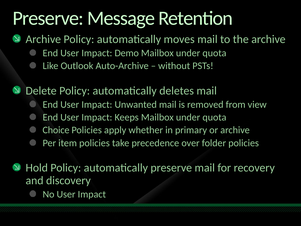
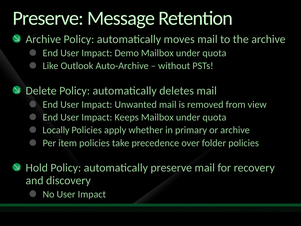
Choice: Choice -> Locally
